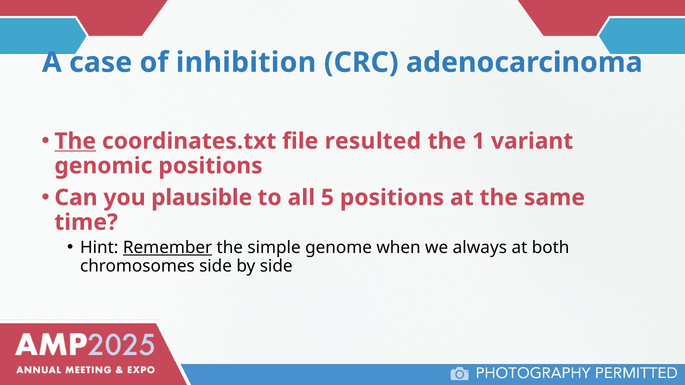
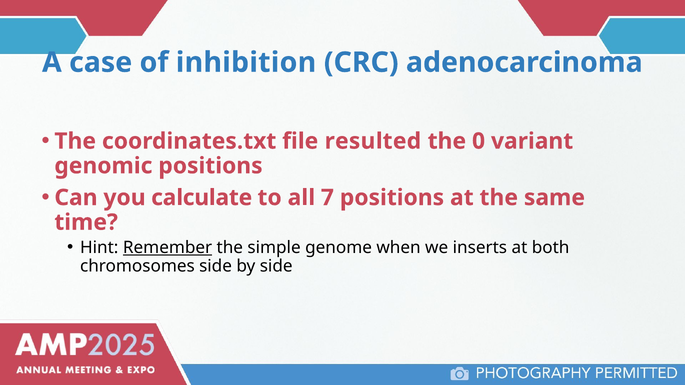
The at (75, 141) underline: present -> none
1: 1 -> 0
plausible: plausible -> calculate
5: 5 -> 7
always: always -> inserts
